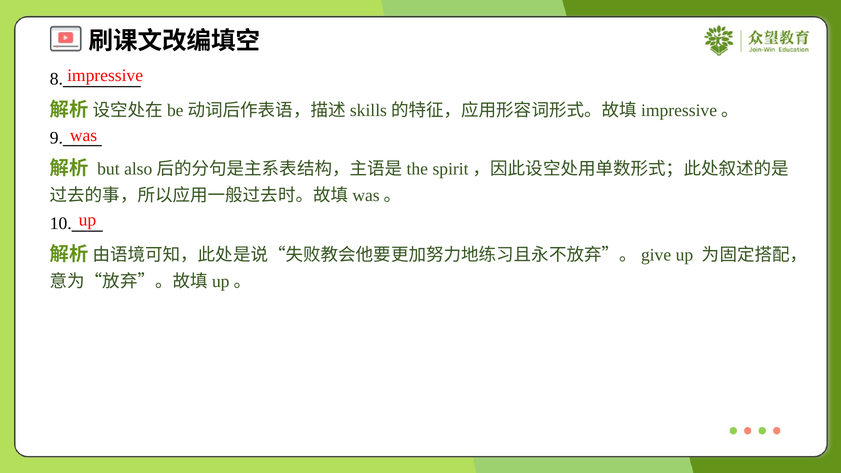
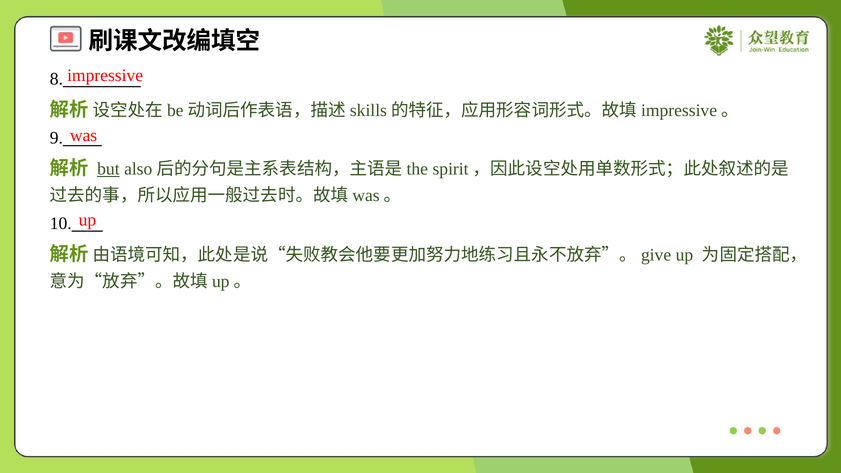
but underline: none -> present
